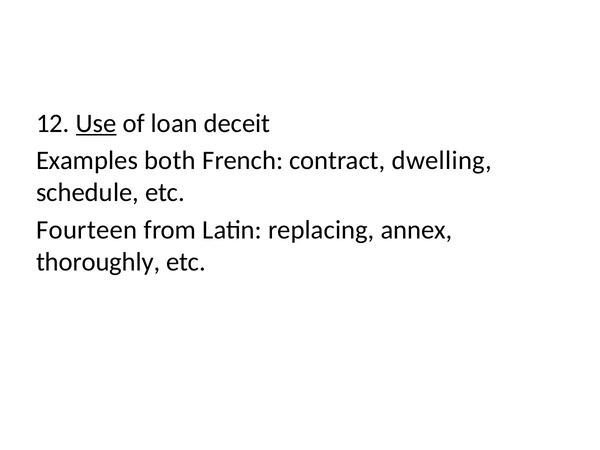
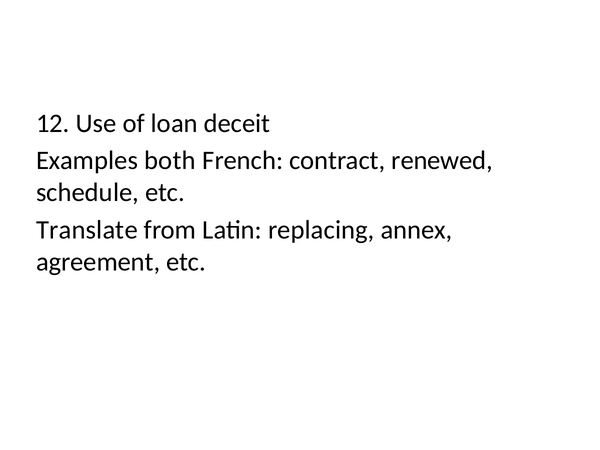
Use underline: present -> none
dwelling: dwelling -> renewed
Fourteen: Fourteen -> Translate
thoroughly: thoroughly -> agreement
